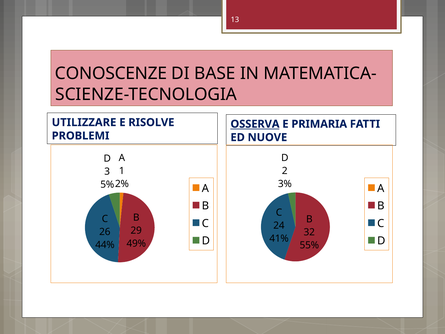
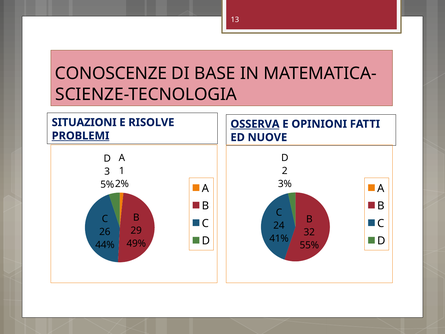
UTILIZZARE: UTILIZZARE -> SITUAZIONI
PRIMARIA: PRIMARIA -> OPINIONI
PROBLEMI underline: none -> present
